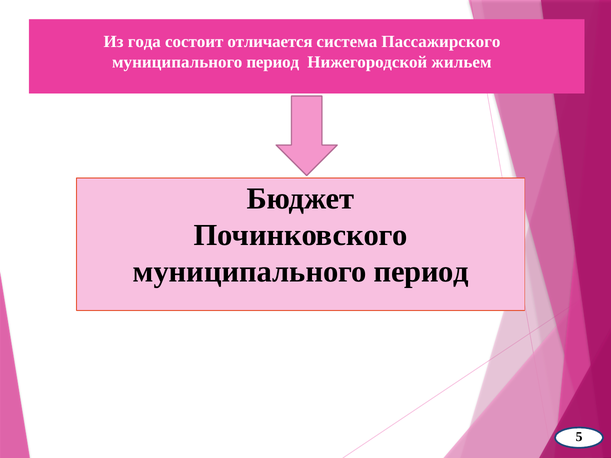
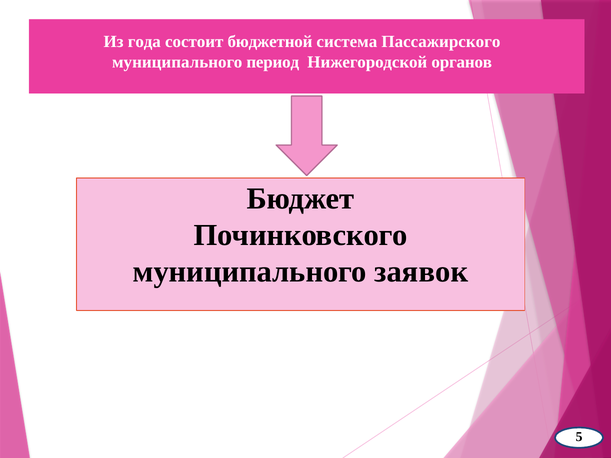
отличается: отличается -> бюджетной
жильем: жильем -> органов
период at (421, 272): период -> заявок
